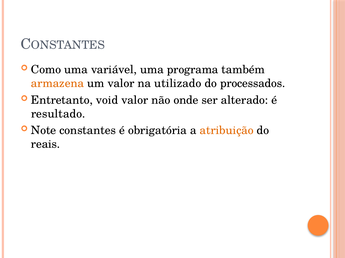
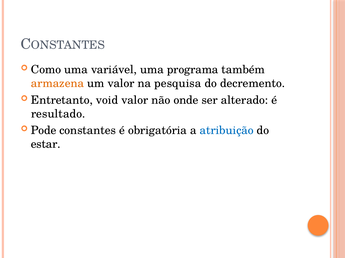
utilizado: utilizado -> pesquisa
processados: processados -> decremento
Note: Note -> Pode
atribuição colour: orange -> blue
reais: reais -> estar
